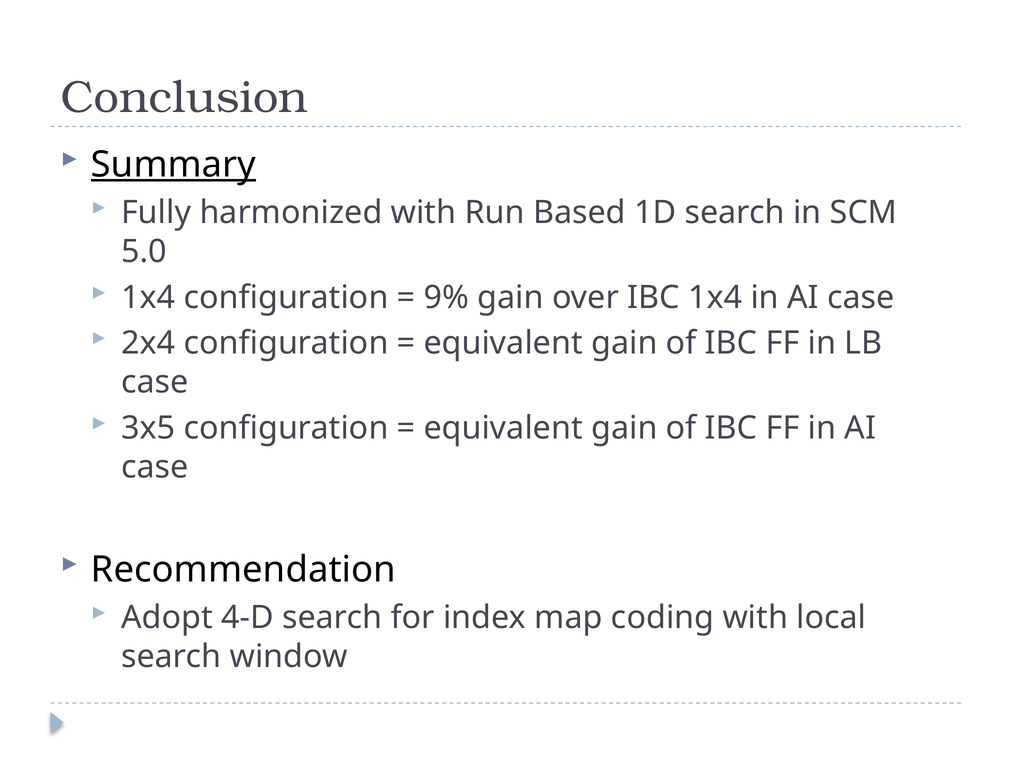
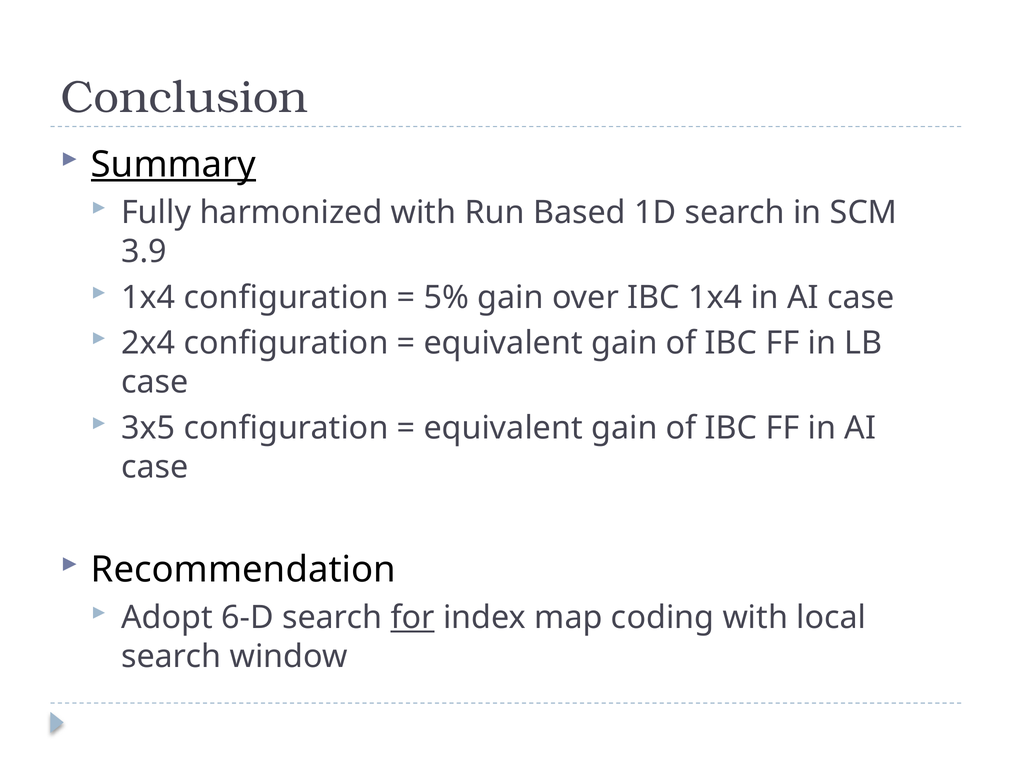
5.0: 5.0 -> 3.9
9%: 9% -> 5%
4-D: 4-D -> 6-D
for underline: none -> present
